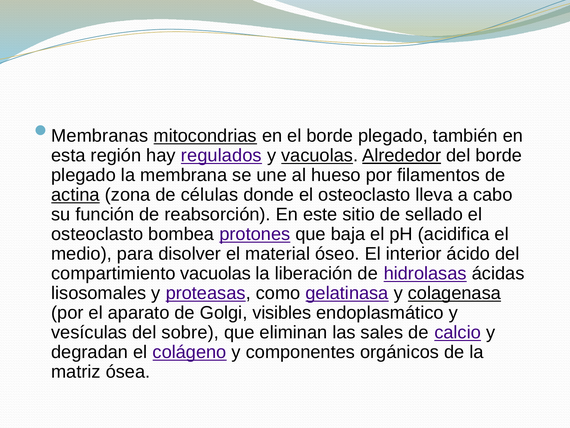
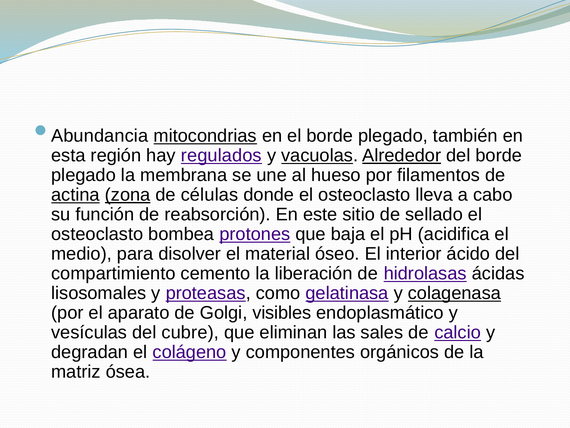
Membranas: Membranas -> Abundancia
zona underline: none -> present
compartimiento vacuolas: vacuolas -> cemento
sobre: sobre -> cubre
